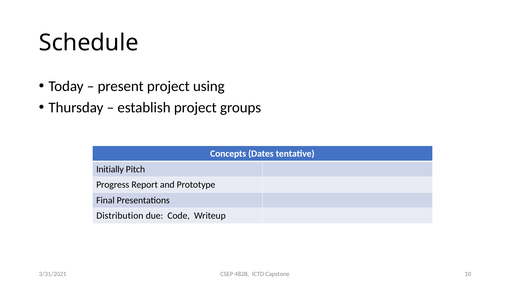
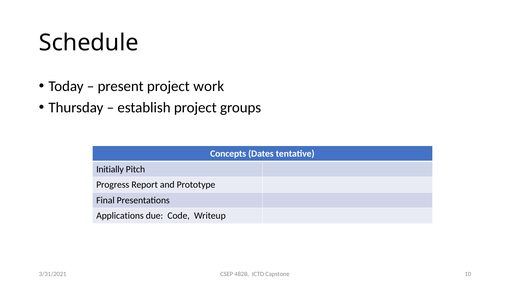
using: using -> work
Distribution: Distribution -> Applications
